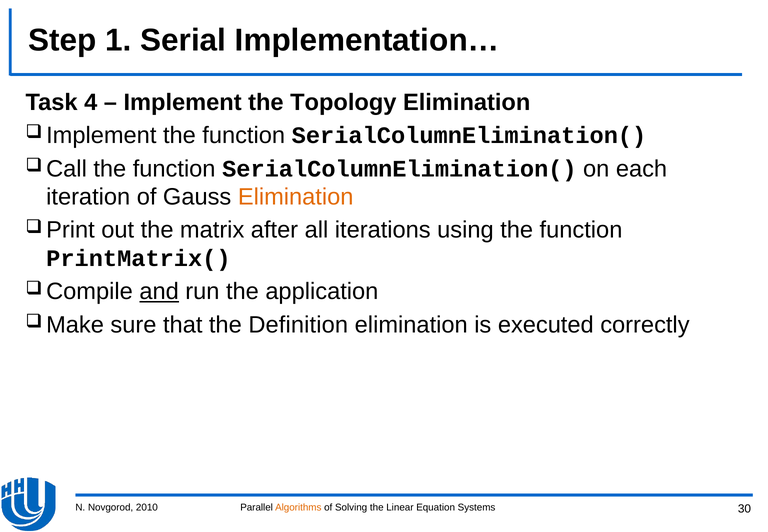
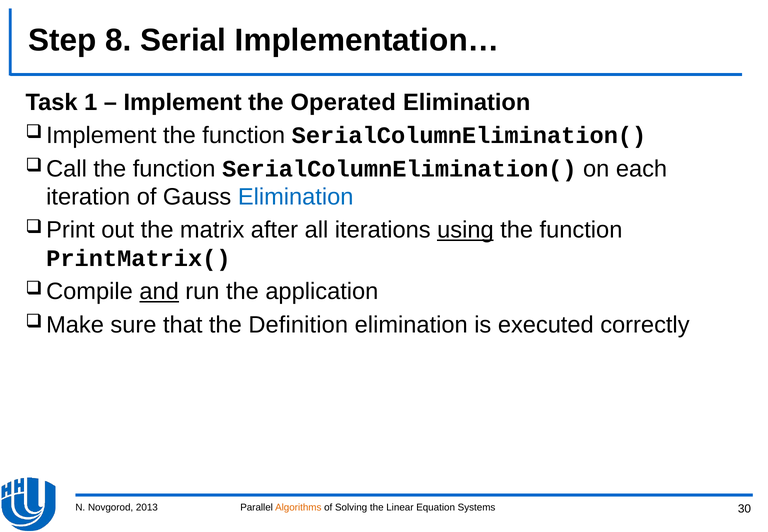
1: 1 -> 8
4: 4 -> 1
Topology: Topology -> Operated
Elimination at (296, 197) colour: orange -> blue
using underline: none -> present
2010: 2010 -> 2013
